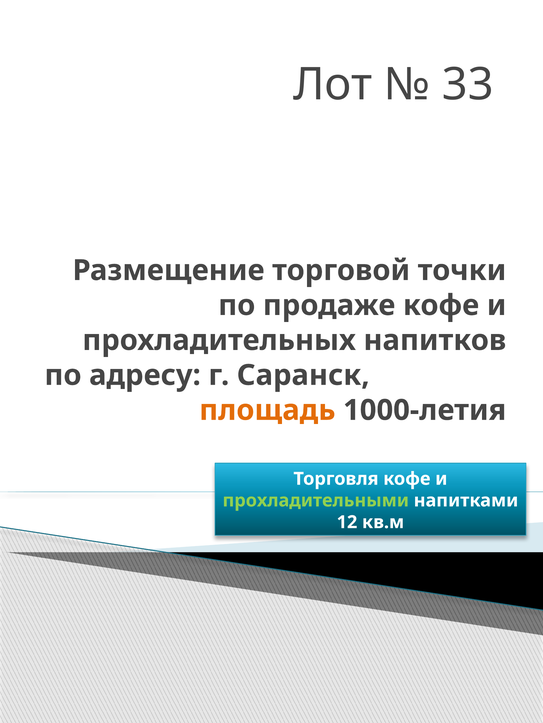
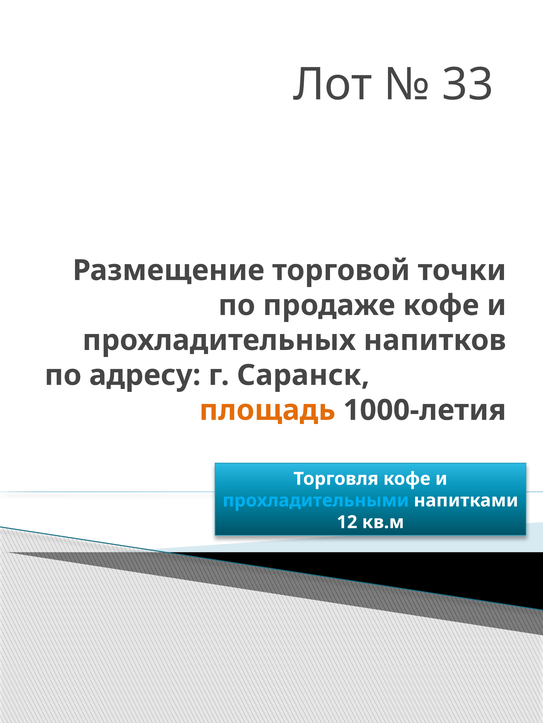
прохладительными colour: light green -> light blue
